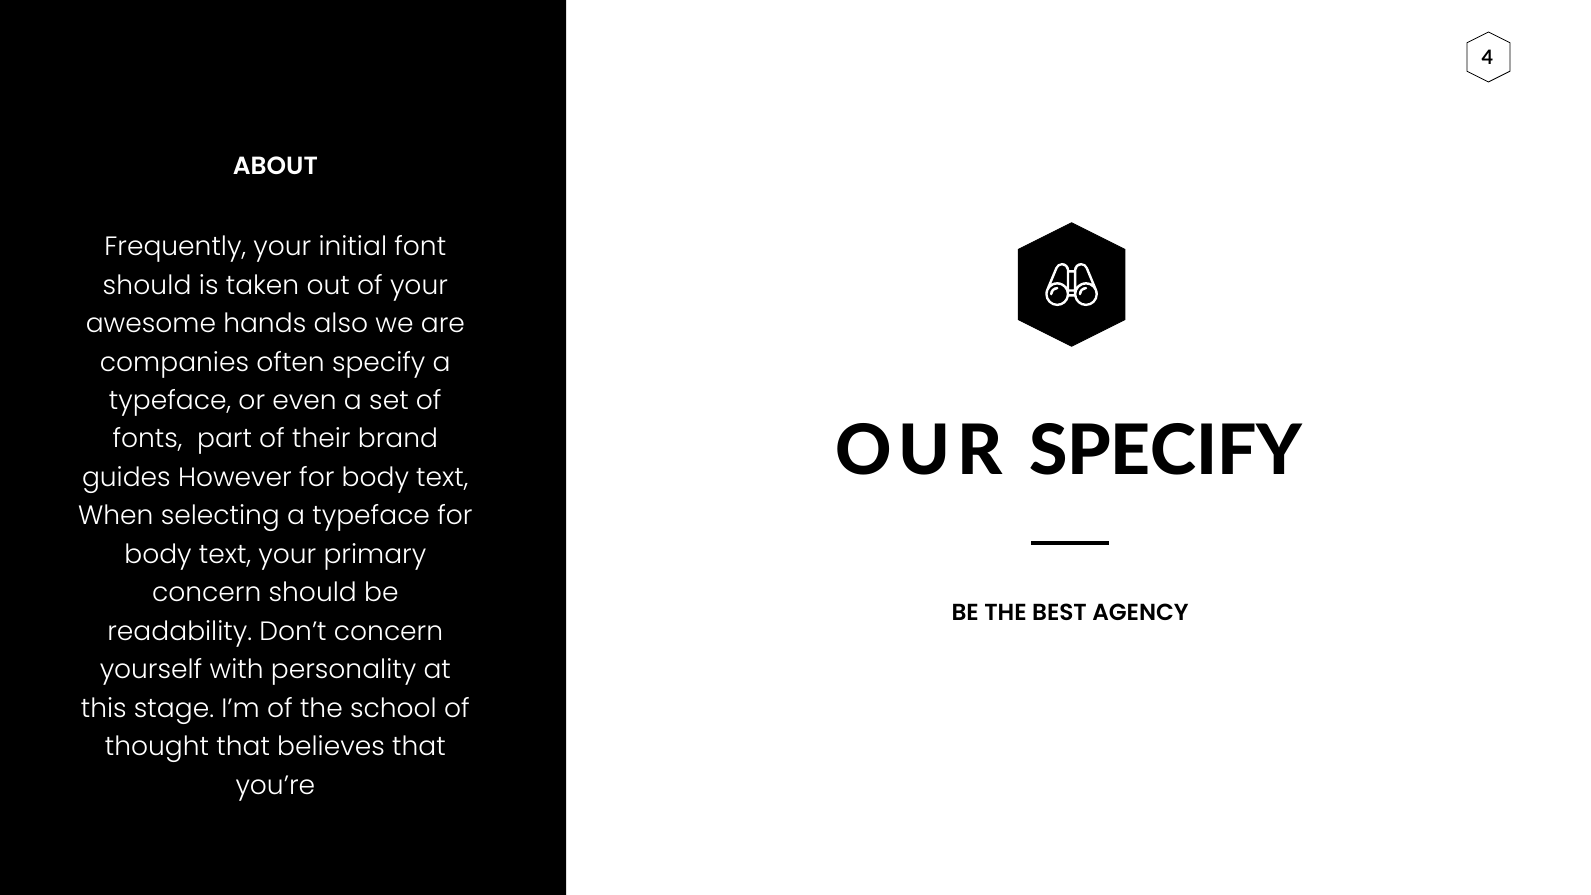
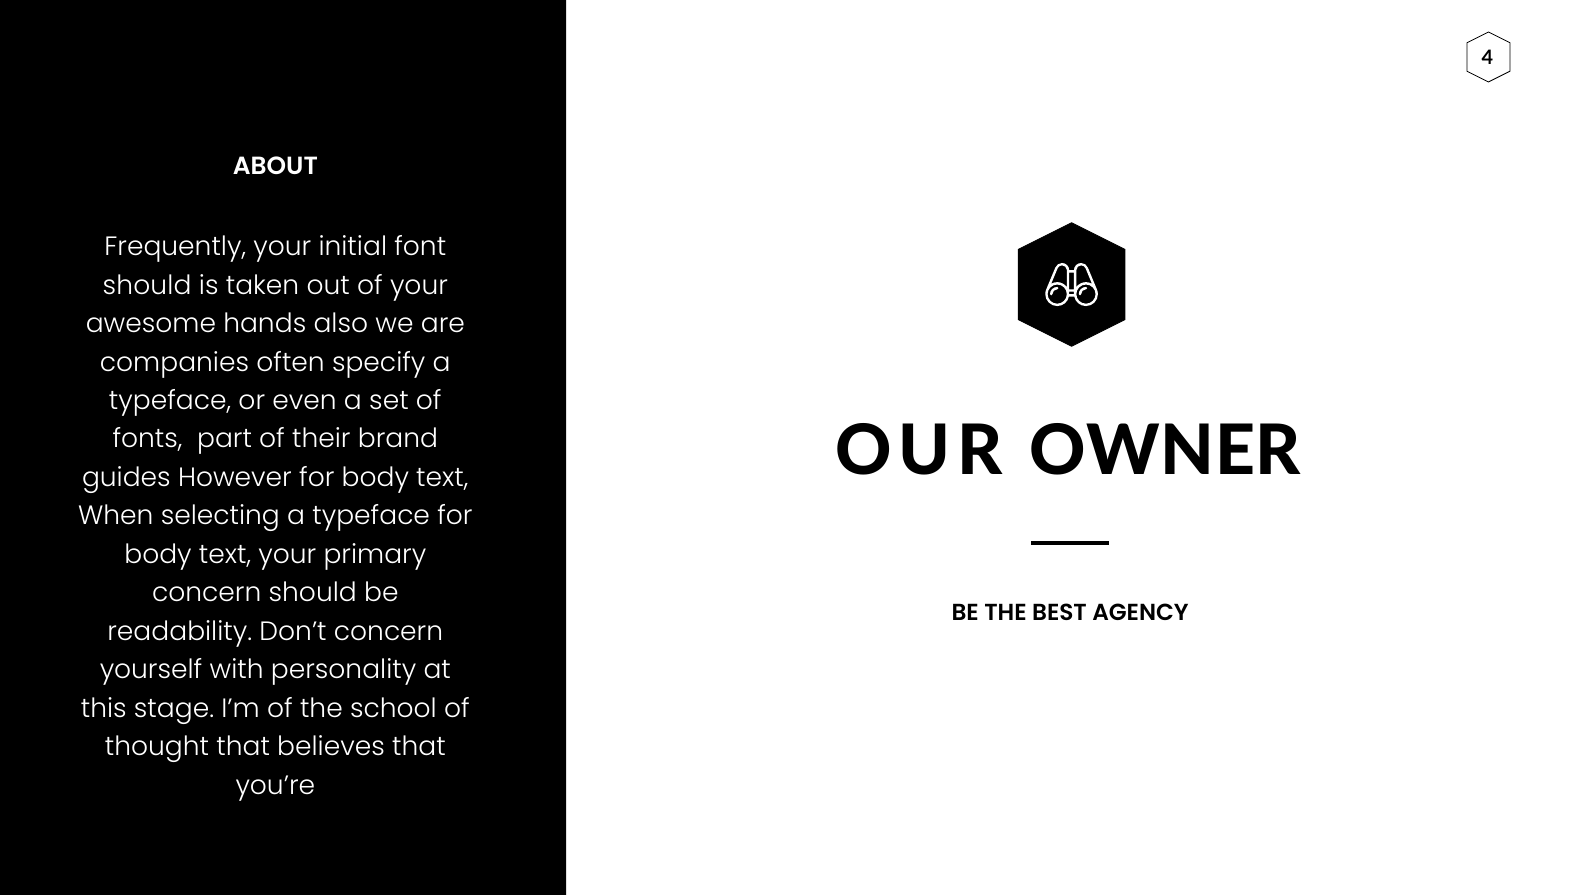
OUR SPECIFY: SPECIFY -> OWNER
